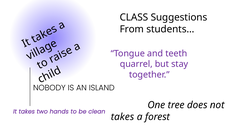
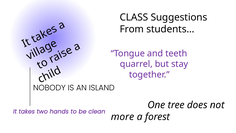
takes at (123, 117): takes -> more
